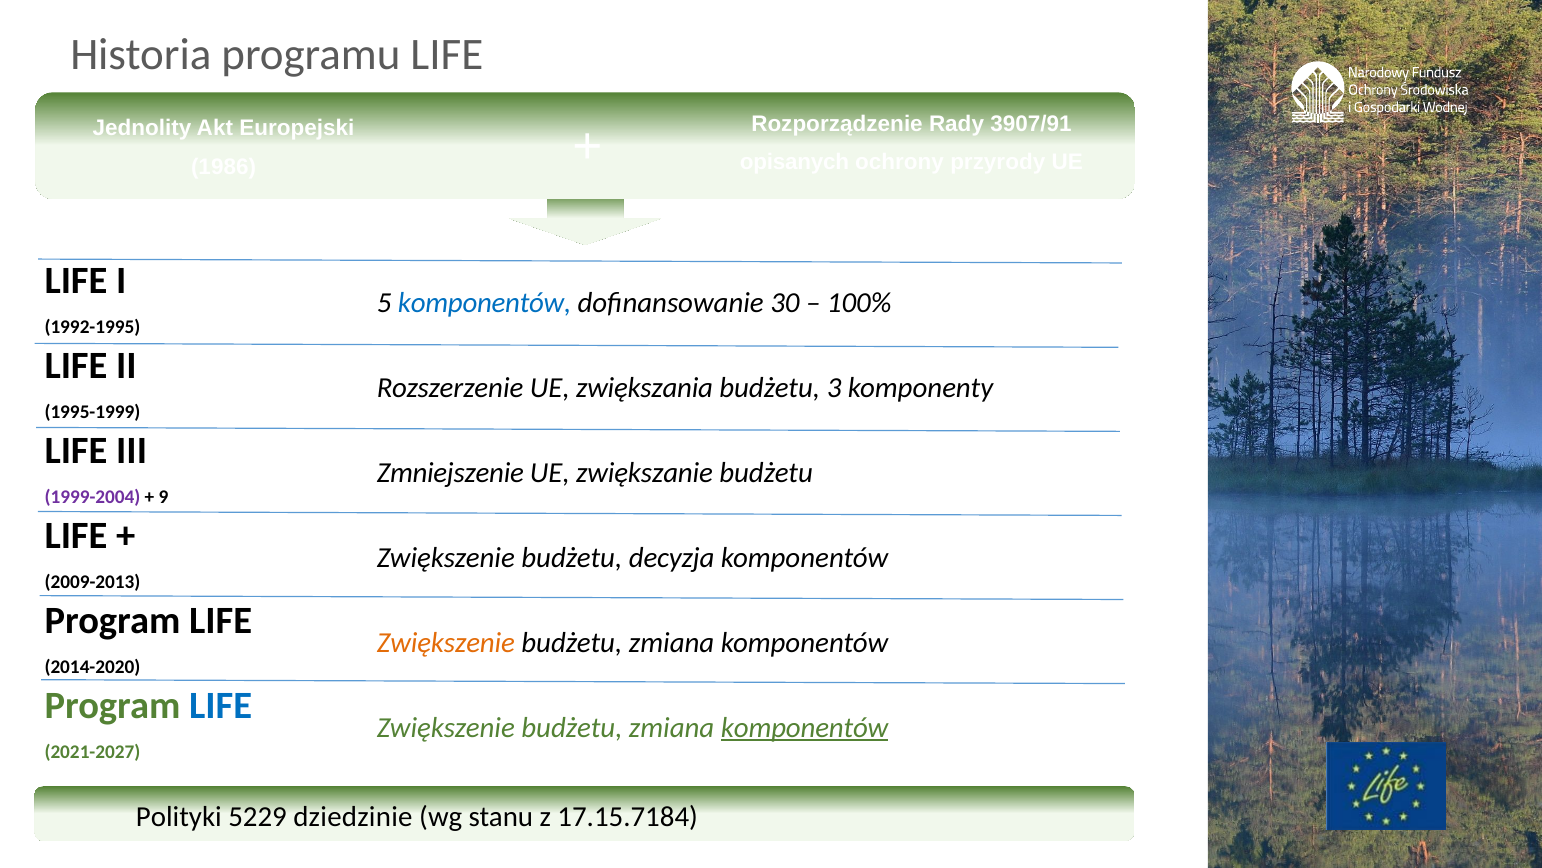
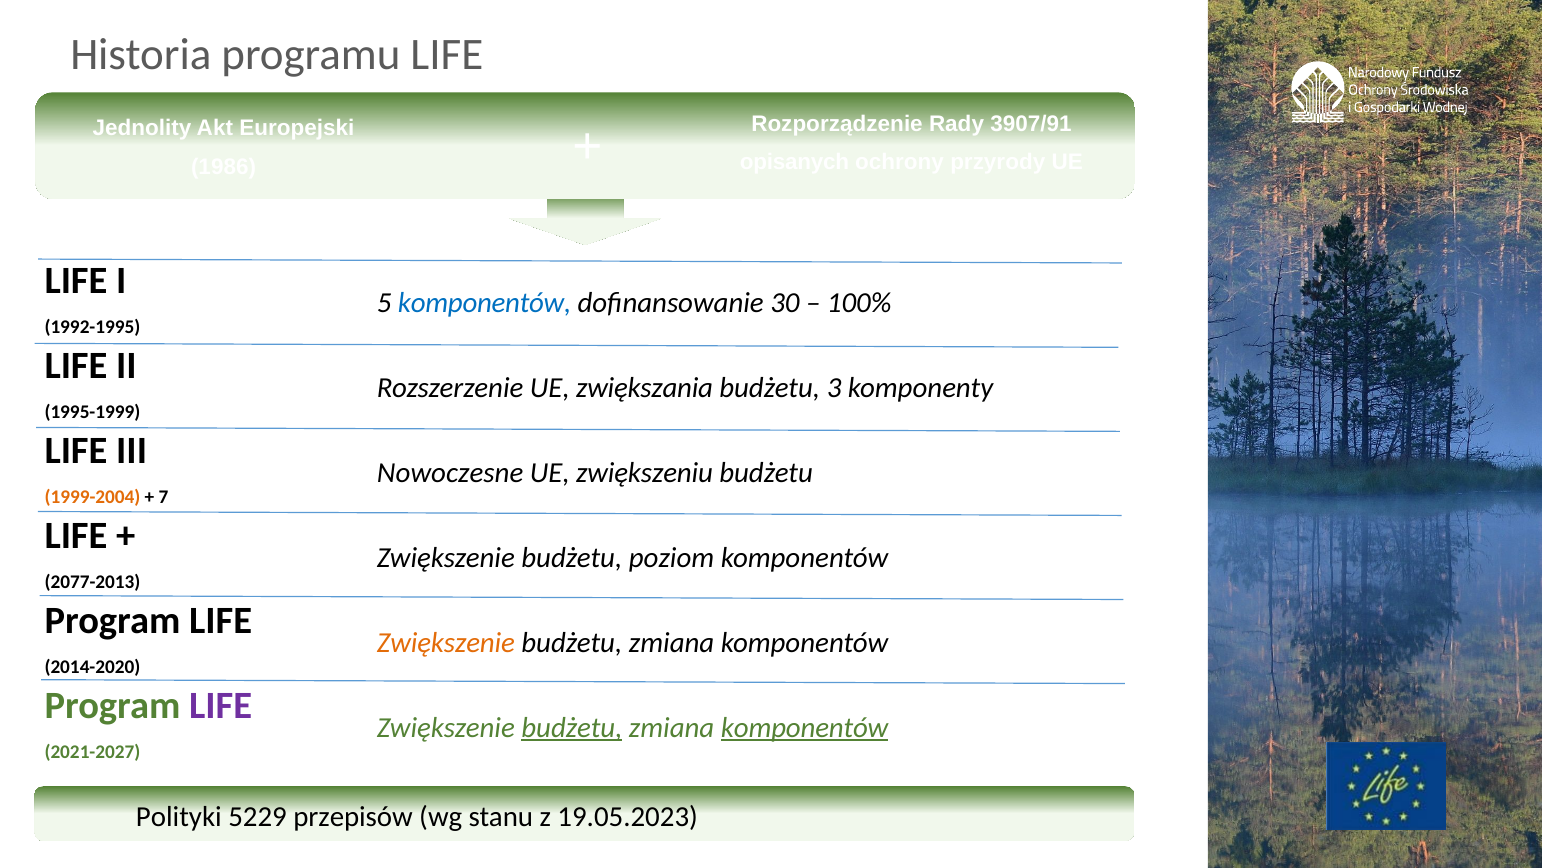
Zmniejszenie: Zmniejszenie -> Nowoczesne
zwiększanie: zwiększanie -> zwiększeniu
1999-2004 colour: purple -> orange
9: 9 -> 7
decyzja: decyzja -> poziom
2009-2013: 2009-2013 -> 2077-2013
LIFE at (221, 705) colour: blue -> purple
budżetu at (572, 727) underline: none -> present
dziedzinie: dziedzinie -> przepisów
17.15.7184: 17.15.7184 -> 19.05.2023
